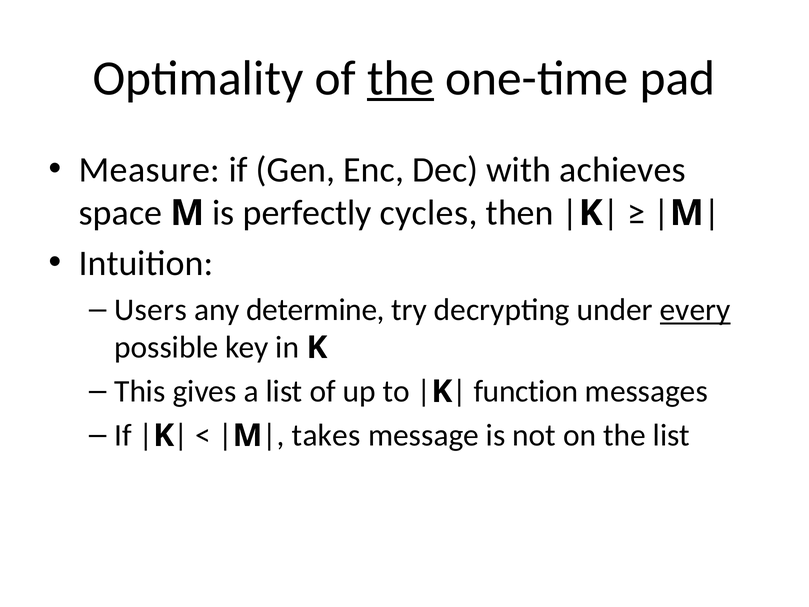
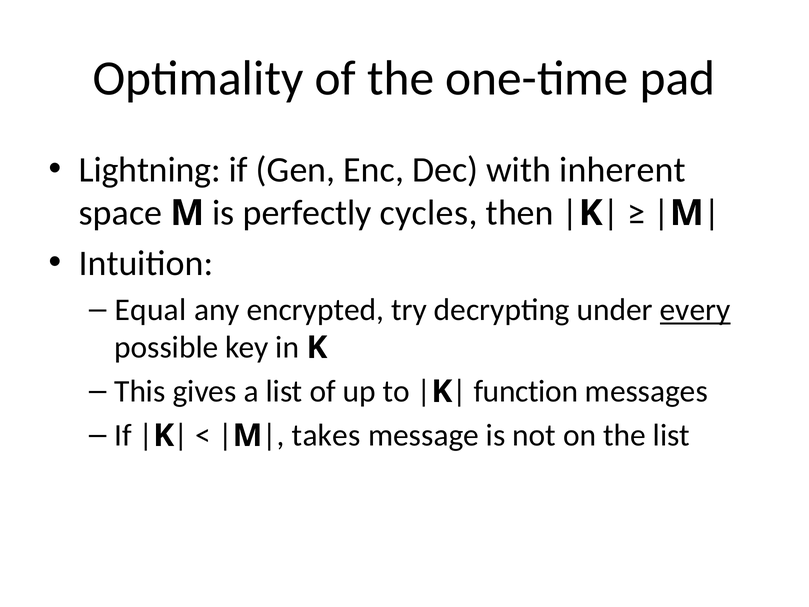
the at (401, 78) underline: present -> none
Measure: Measure -> Lightning
achieves: achieves -> inherent
Users: Users -> Equal
determine: determine -> encrypted
